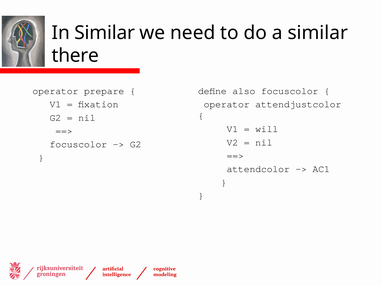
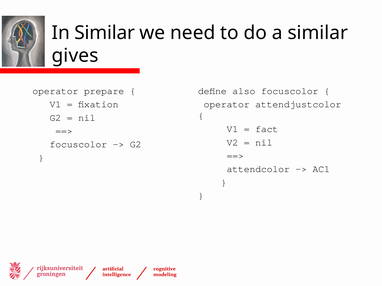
there: there -> gives
will: will -> fact
